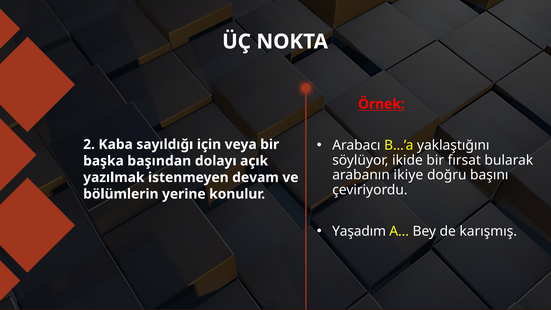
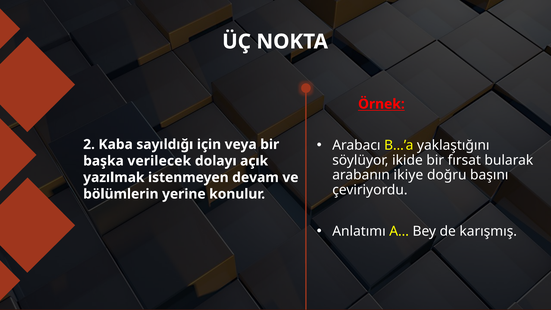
başından: başından -> verilecek
Yaşadım: Yaşadım -> Anlatımı
